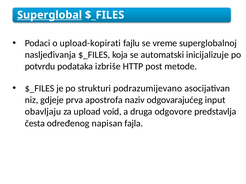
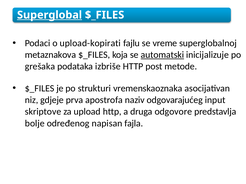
nasljeđivanja: nasljeđivanja -> metaznakova
automatski underline: none -> present
potvrdu: potvrdu -> grešaka
podrazumijevano: podrazumijevano -> vremenskaoznaka
obavljaju: obavljaju -> skriptove
upload void: void -> http
česta: česta -> bolje
